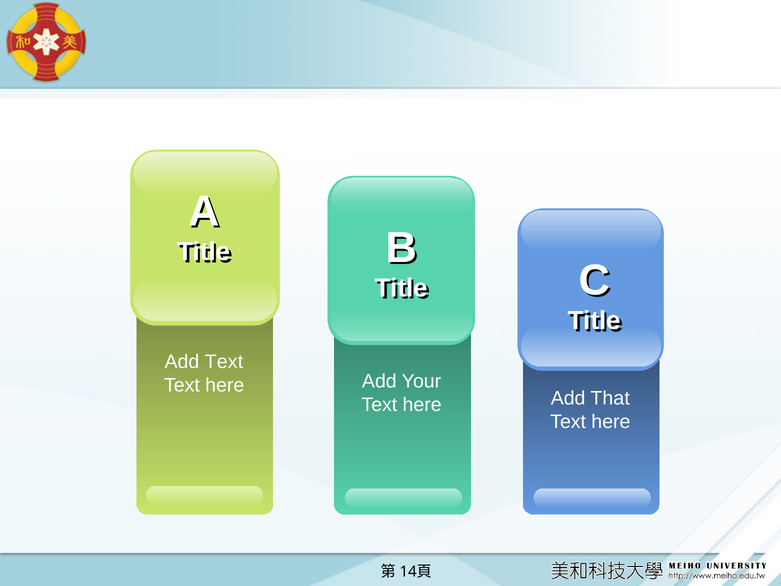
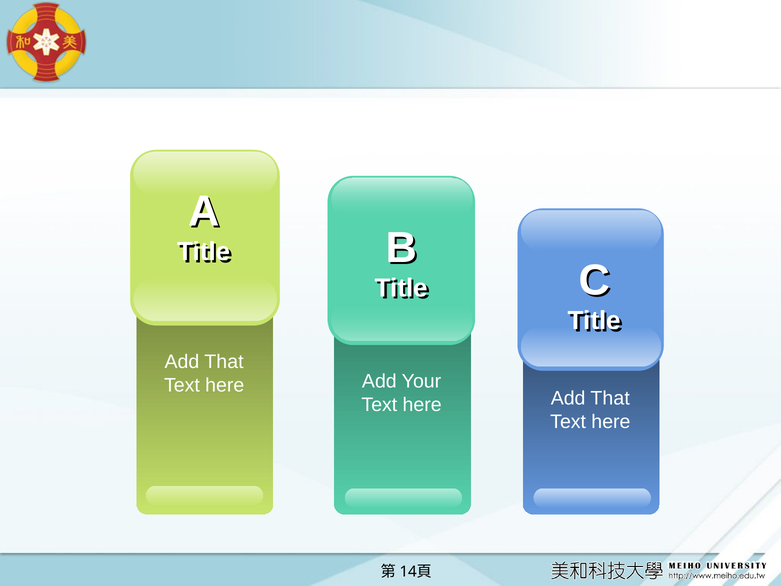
Text at (224, 362): Text -> That
